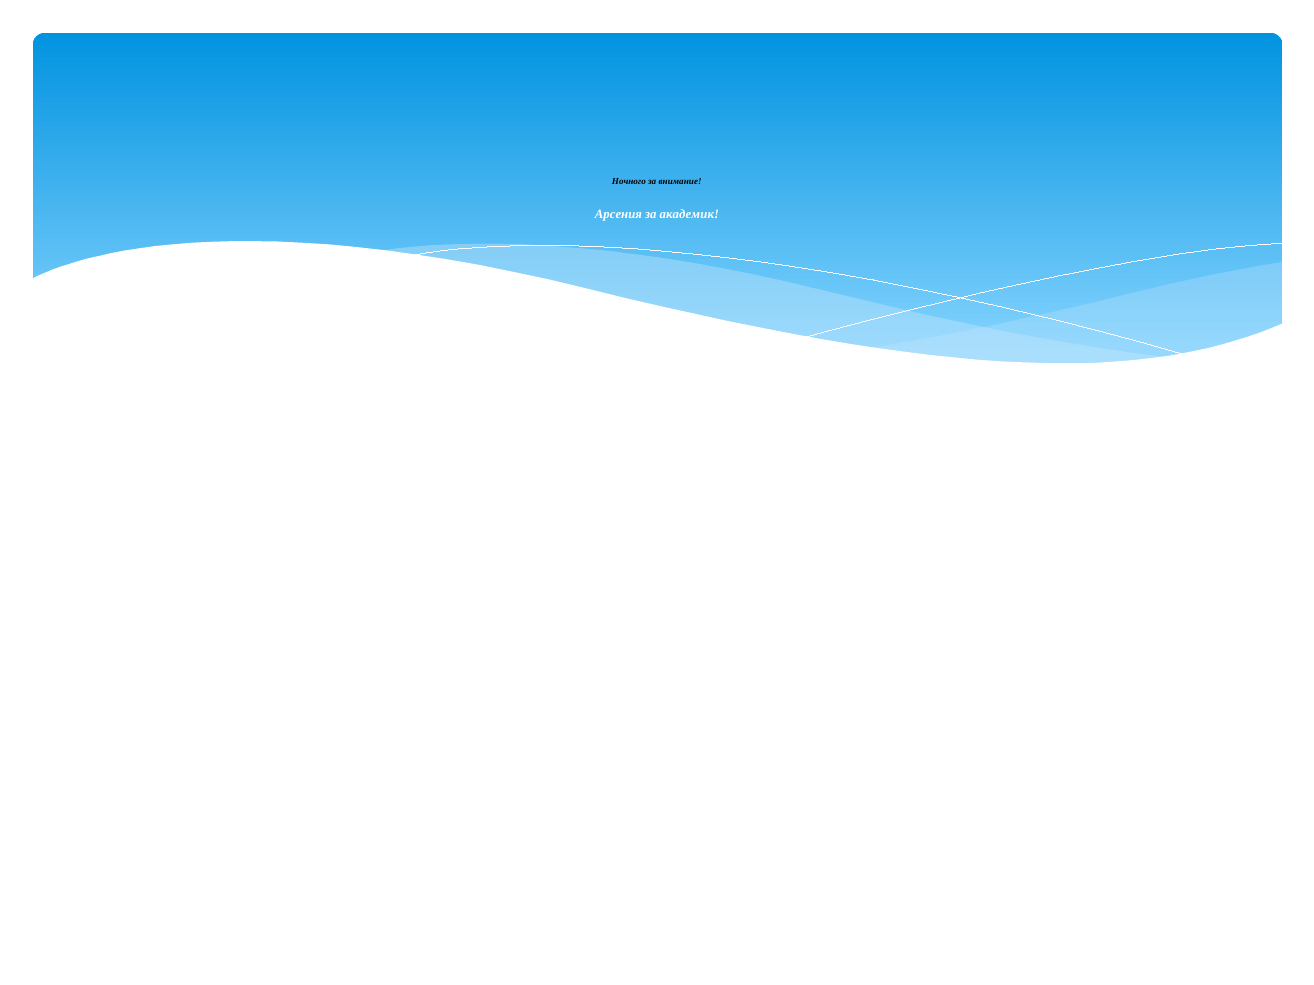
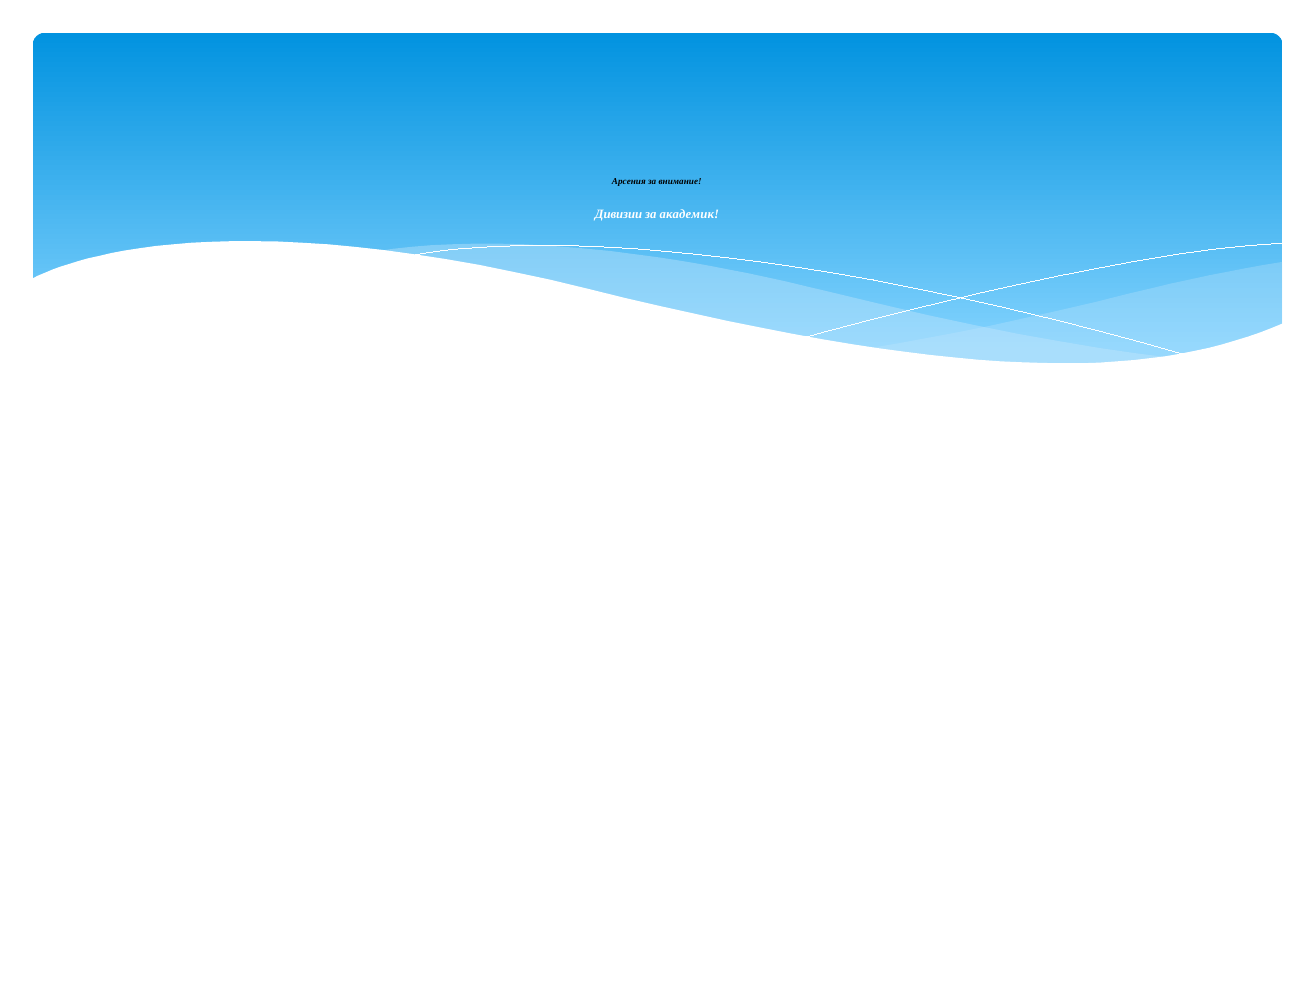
Ночного: Ночного -> Арсения
Арсения: Арсения -> Дивизии
